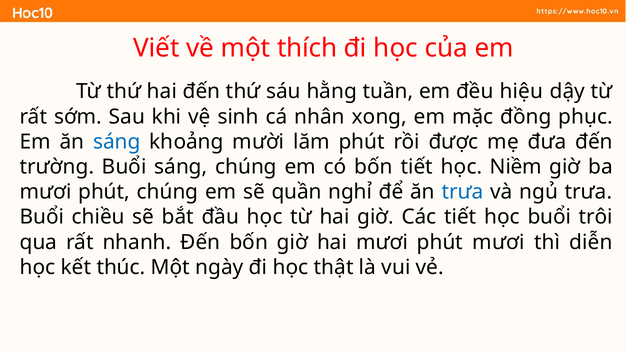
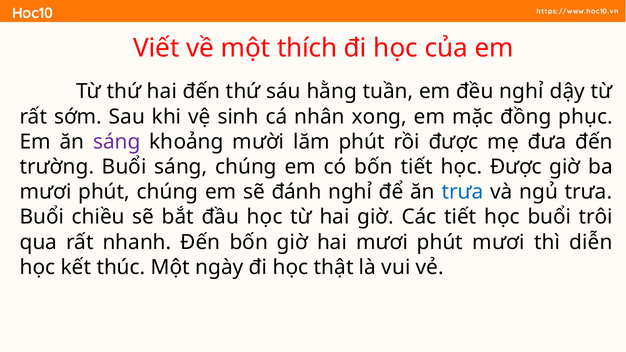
đều hiệu: hiệu -> nghỉ
sáng at (117, 142) colour: blue -> purple
Niềm at (516, 167): Niềm -> Được
quần: quần -> đánh
